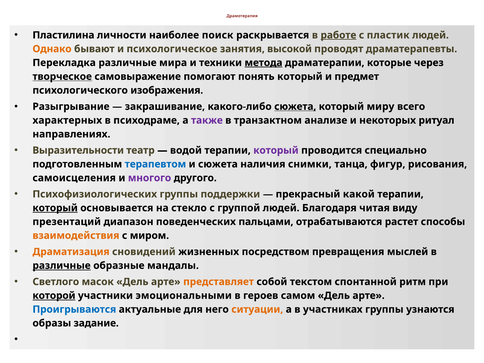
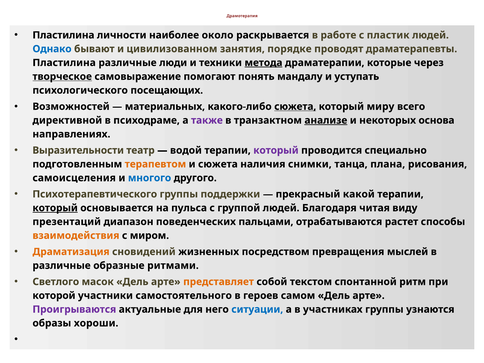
поиск: поиск -> около
работе underline: present -> none
Однако colour: orange -> blue
психологическое: психологическое -> цивилизованном
высокой: высокой -> порядке
Перекладка at (64, 63): Перекладка -> Пластилина
мира: мира -> люди
понять который: который -> мандалу
предмет: предмет -> уступать
изображения: изображения -> посещающих
Разыгрывание: Разыгрывание -> Возможностей
закрашивание: закрашивание -> материальных
характерных: характерных -> директивной
анализе underline: none -> present
ритуал: ритуал -> основа
терапевтом colour: blue -> orange
фигур: фигур -> плана
многого colour: purple -> blue
Психофизиологических: Психофизиологических -> Психотерапевтического
стекло: стекло -> пульса
различные at (62, 266) underline: present -> none
мандалы: мандалы -> ритмами
которой underline: present -> none
эмоциональными: эмоциональными -> самостоятельного
Проигрываются colour: blue -> purple
ситуации colour: orange -> blue
задание: задание -> хороши
